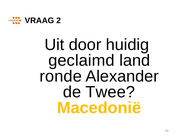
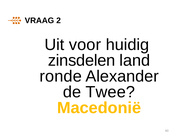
door: door -> voor
geclaimd: geclaimd -> zinsdelen
